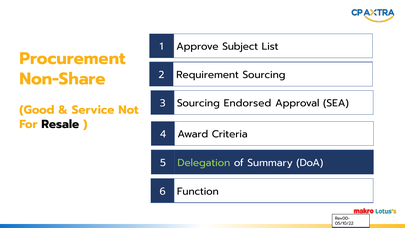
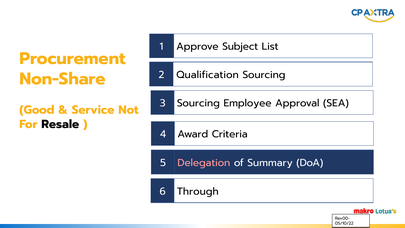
Requirement: Requirement -> Qualification
Endorsed: Endorsed -> Employee
Delegation colour: light green -> pink
Function: Function -> Through
